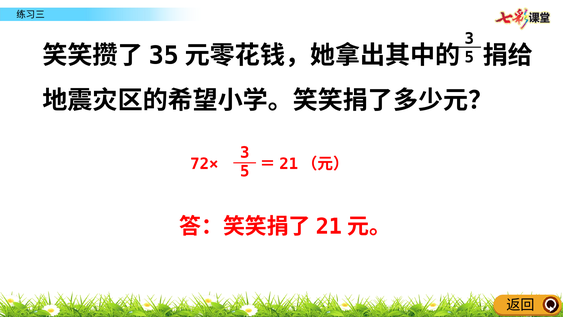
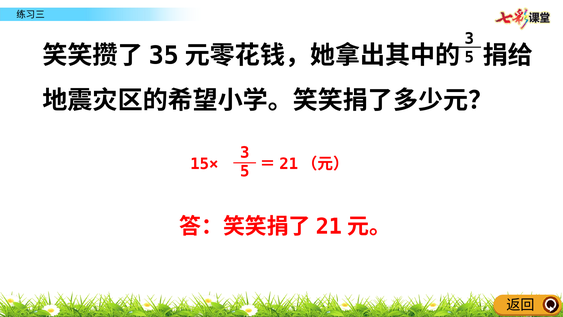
72×: 72× -> 15×
